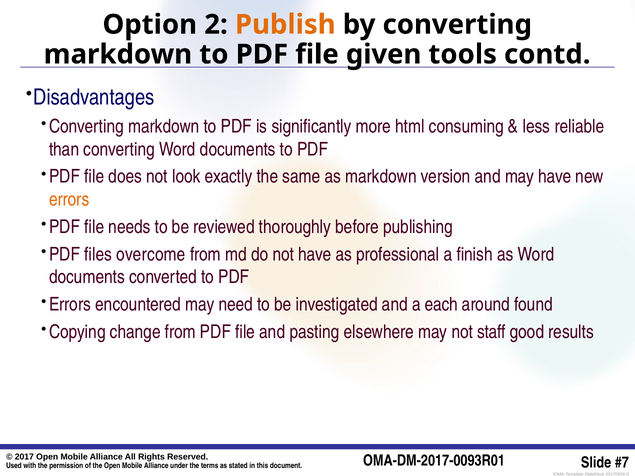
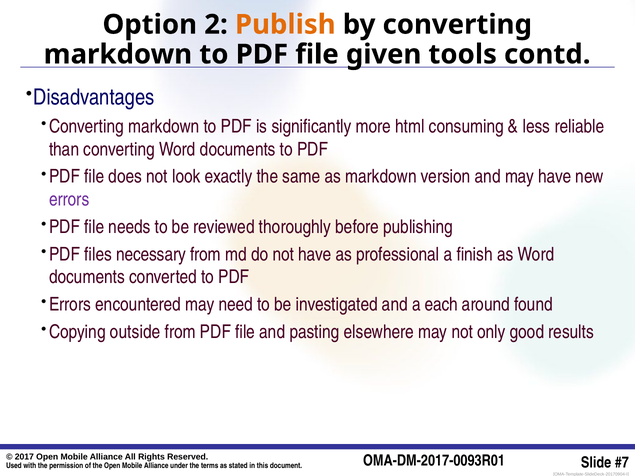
errors at (69, 200) colour: orange -> purple
overcome: overcome -> necessary
change: change -> outside
staff: staff -> only
